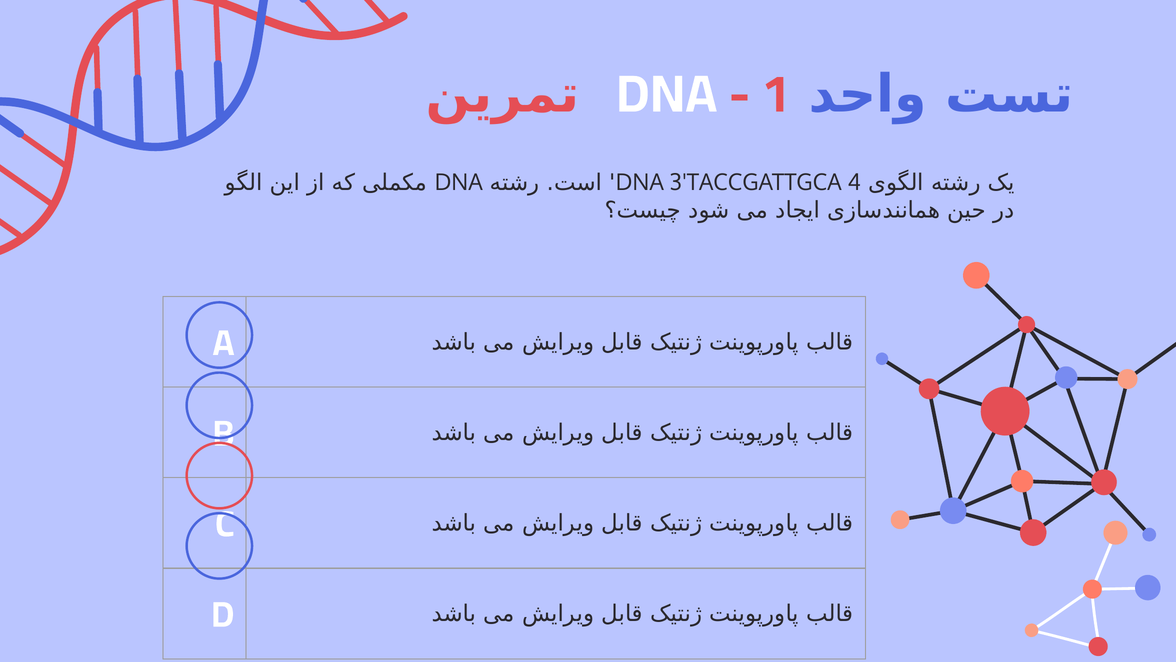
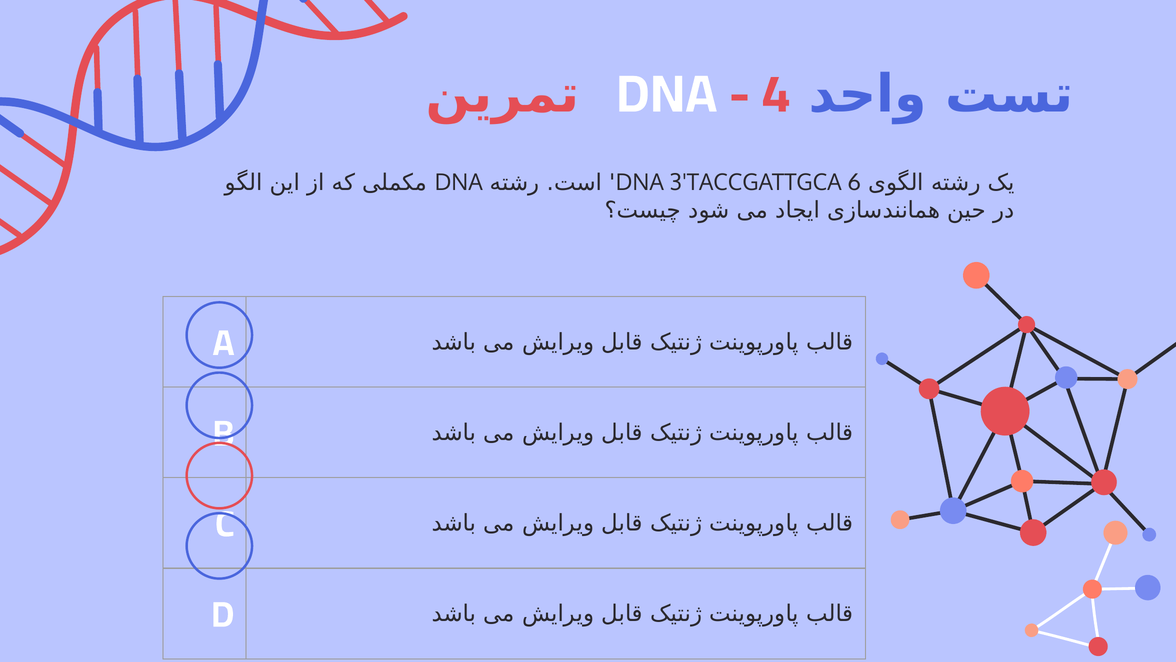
1: 1 -> 4
4: 4 -> 6
